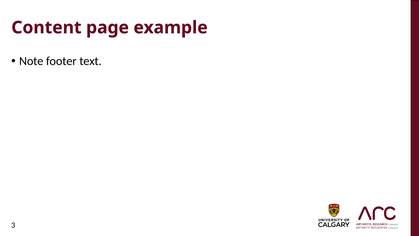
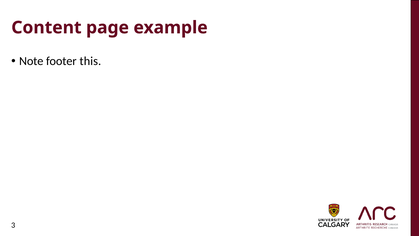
text: text -> this
